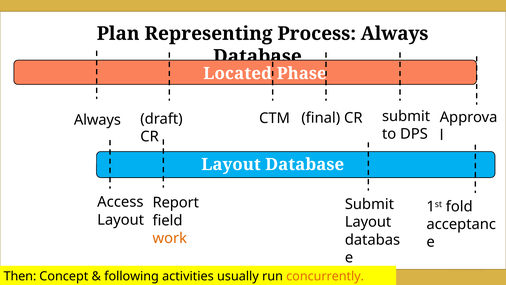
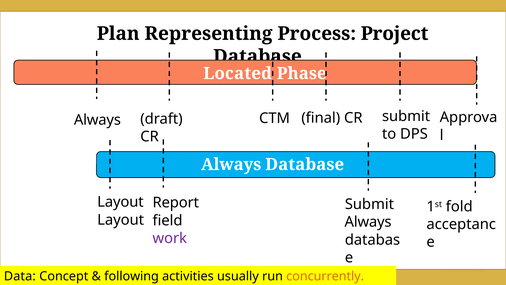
Process Always: Always -> Project
Layout at (231, 164): Layout -> Always
Access at (120, 202): Access -> Layout
Layout at (368, 222): Layout -> Always
work colour: orange -> purple
Then: Then -> Data
